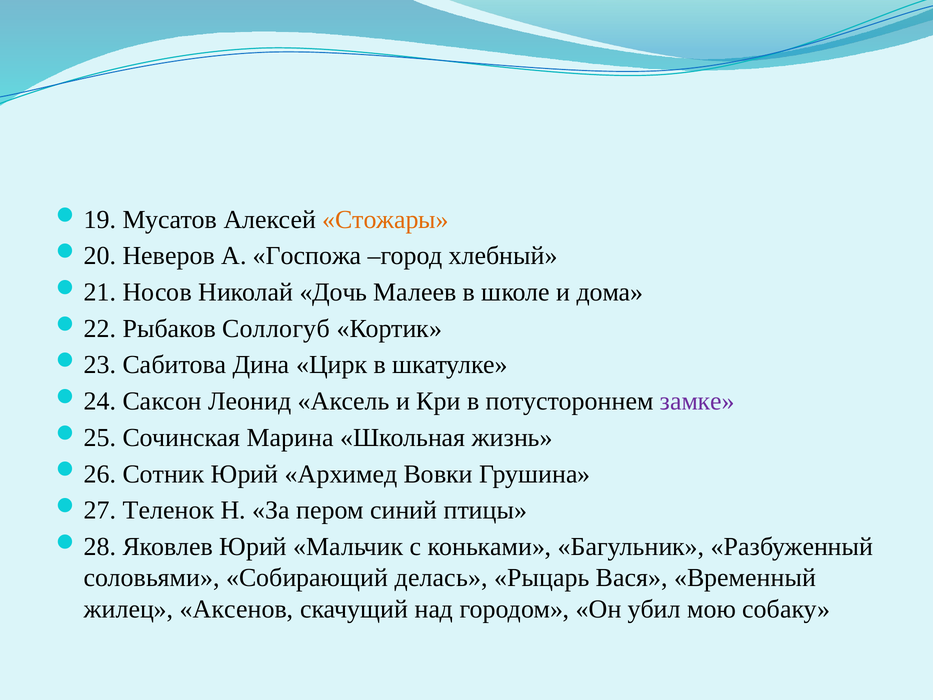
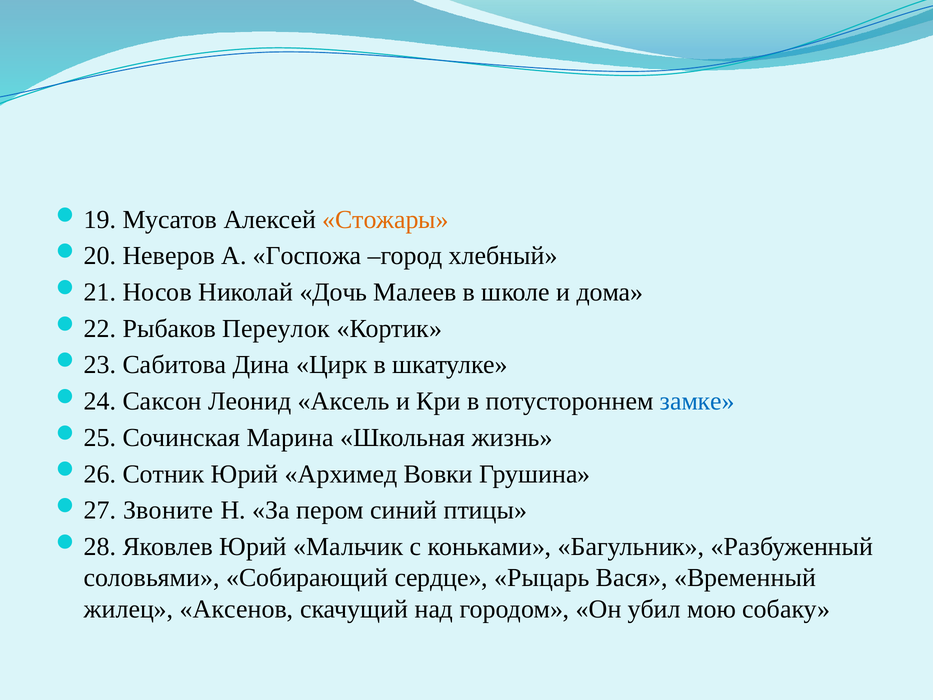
Соллогуб: Соллогуб -> Переулок
замке colour: purple -> blue
Теленок: Теленок -> Звоните
делась: делась -> сердце
